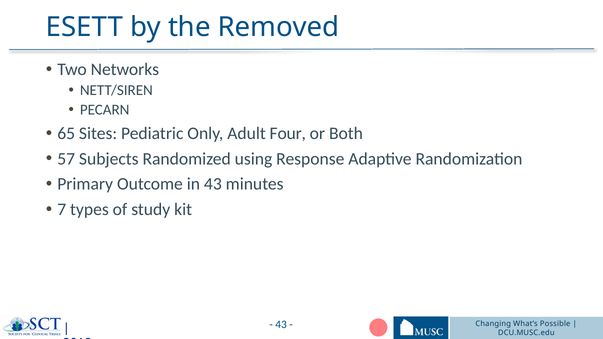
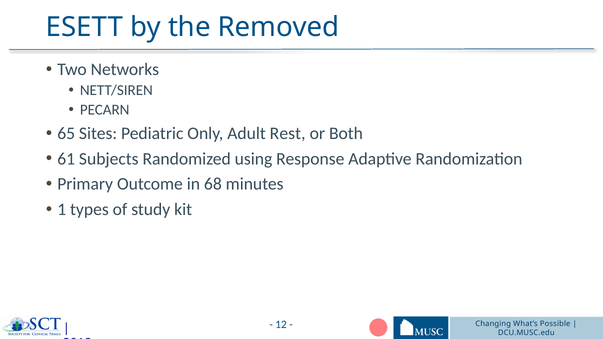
Four: Four -> Rest
57: 57 -> 61
in 43: 43 -> 68
7: 7 -> 1
43 at (281, 325): 43 -> 12
